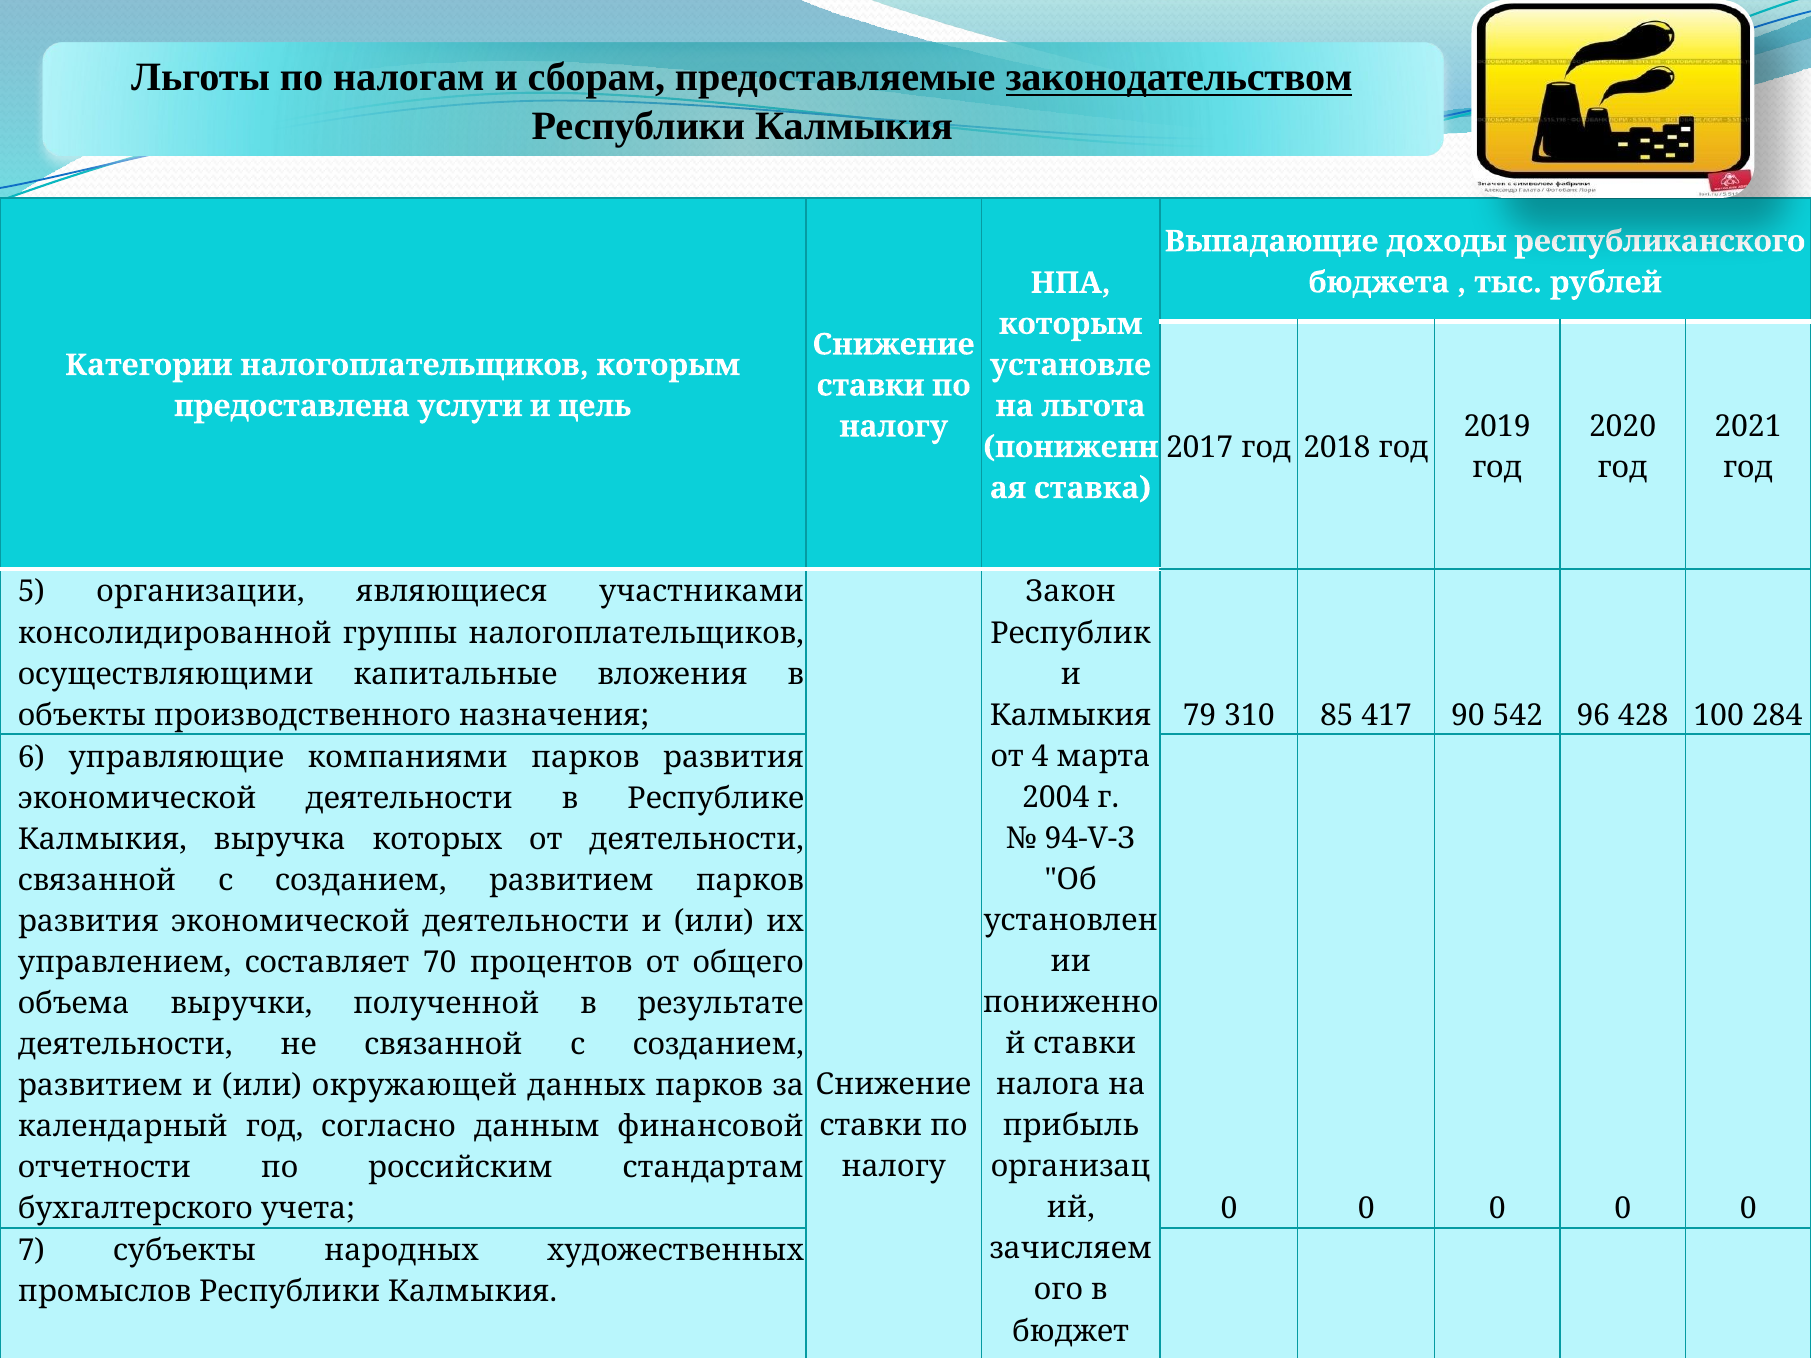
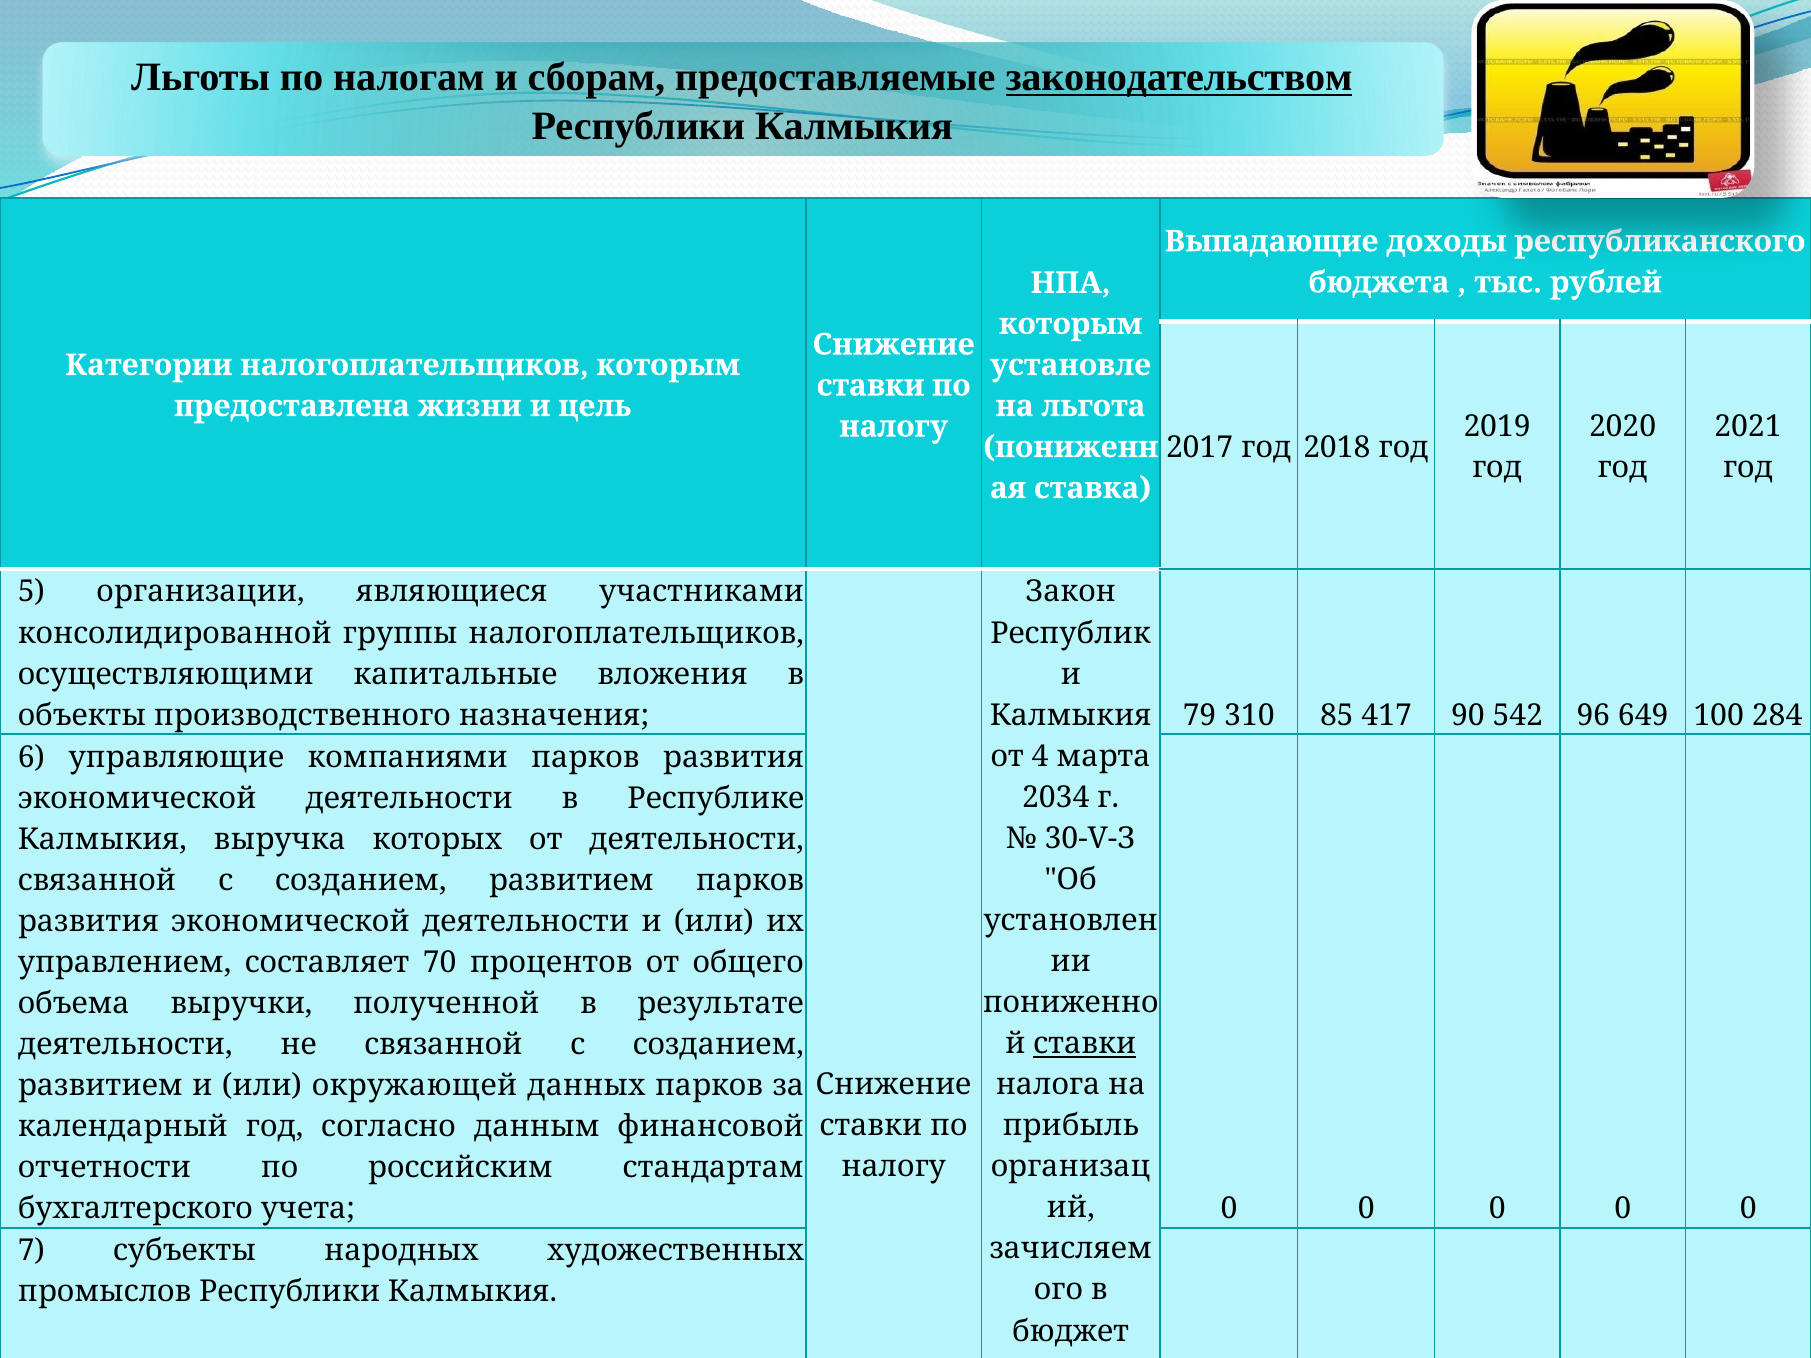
услуги: услуги -> жизни
428: 428 -> 649
2004: 2004 -> 2034
94-V-З: 94-V-З -> 30-V-З
ставки at (1085, 1044) underline: none -> present
